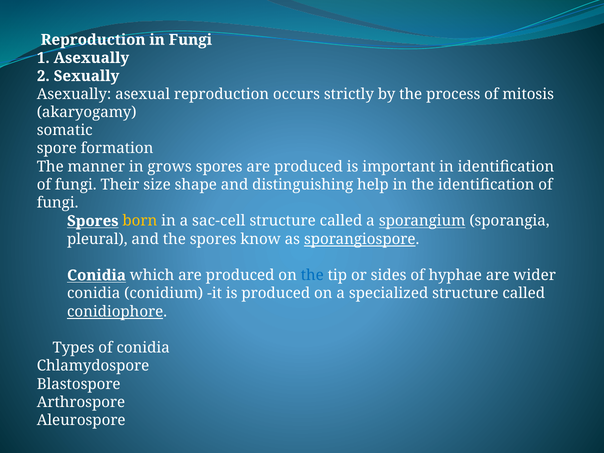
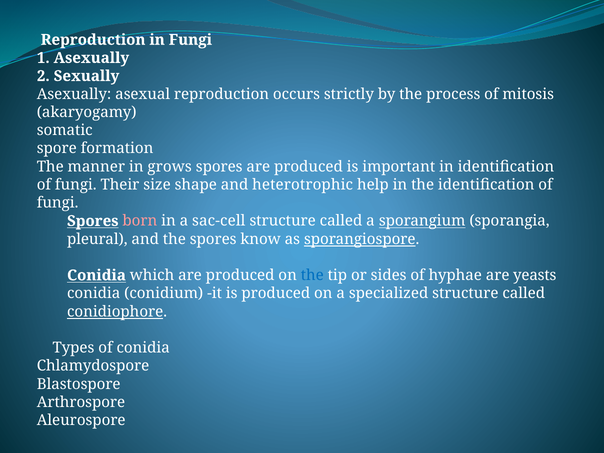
distinguishing: distinguishing -> heterotrophic
born colour: yellow -> pink
wider: wider -> yeasts
